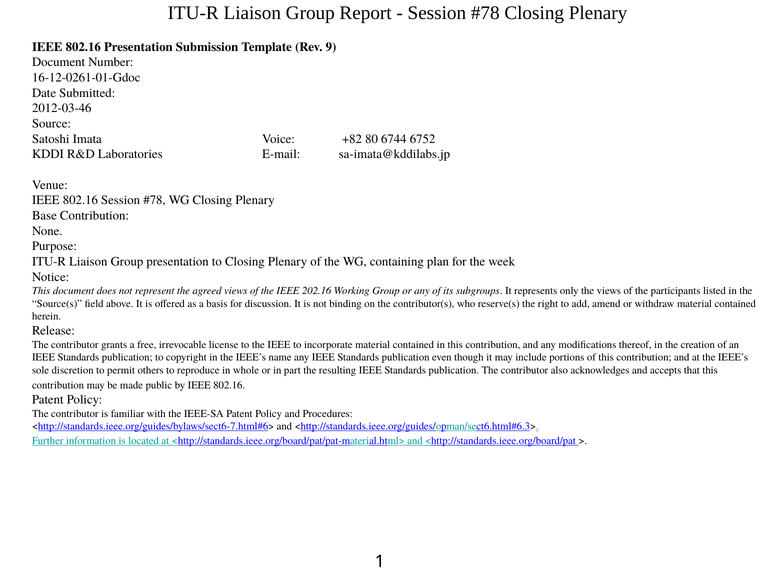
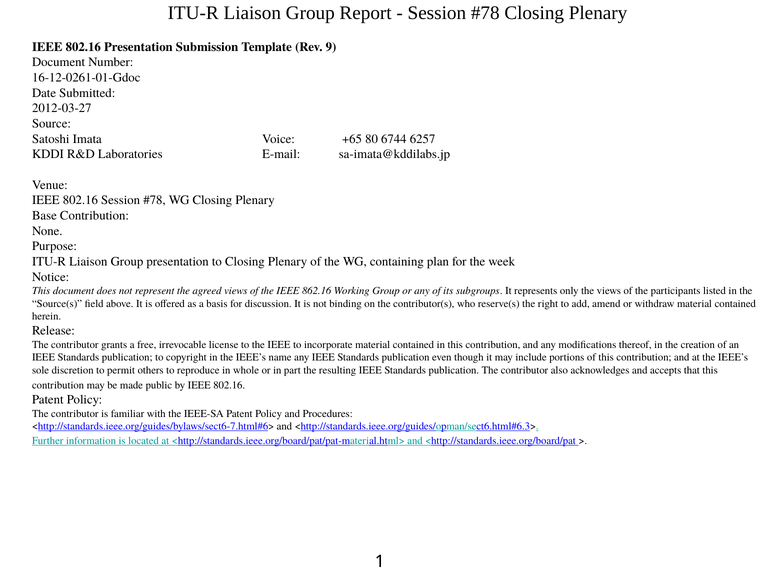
2012-03-46: 2012-03-46 -> 2012-03-27
+82: +82 -> +65
6752: 6752 -> 6257
202.16: 202.16 -> 862.16
